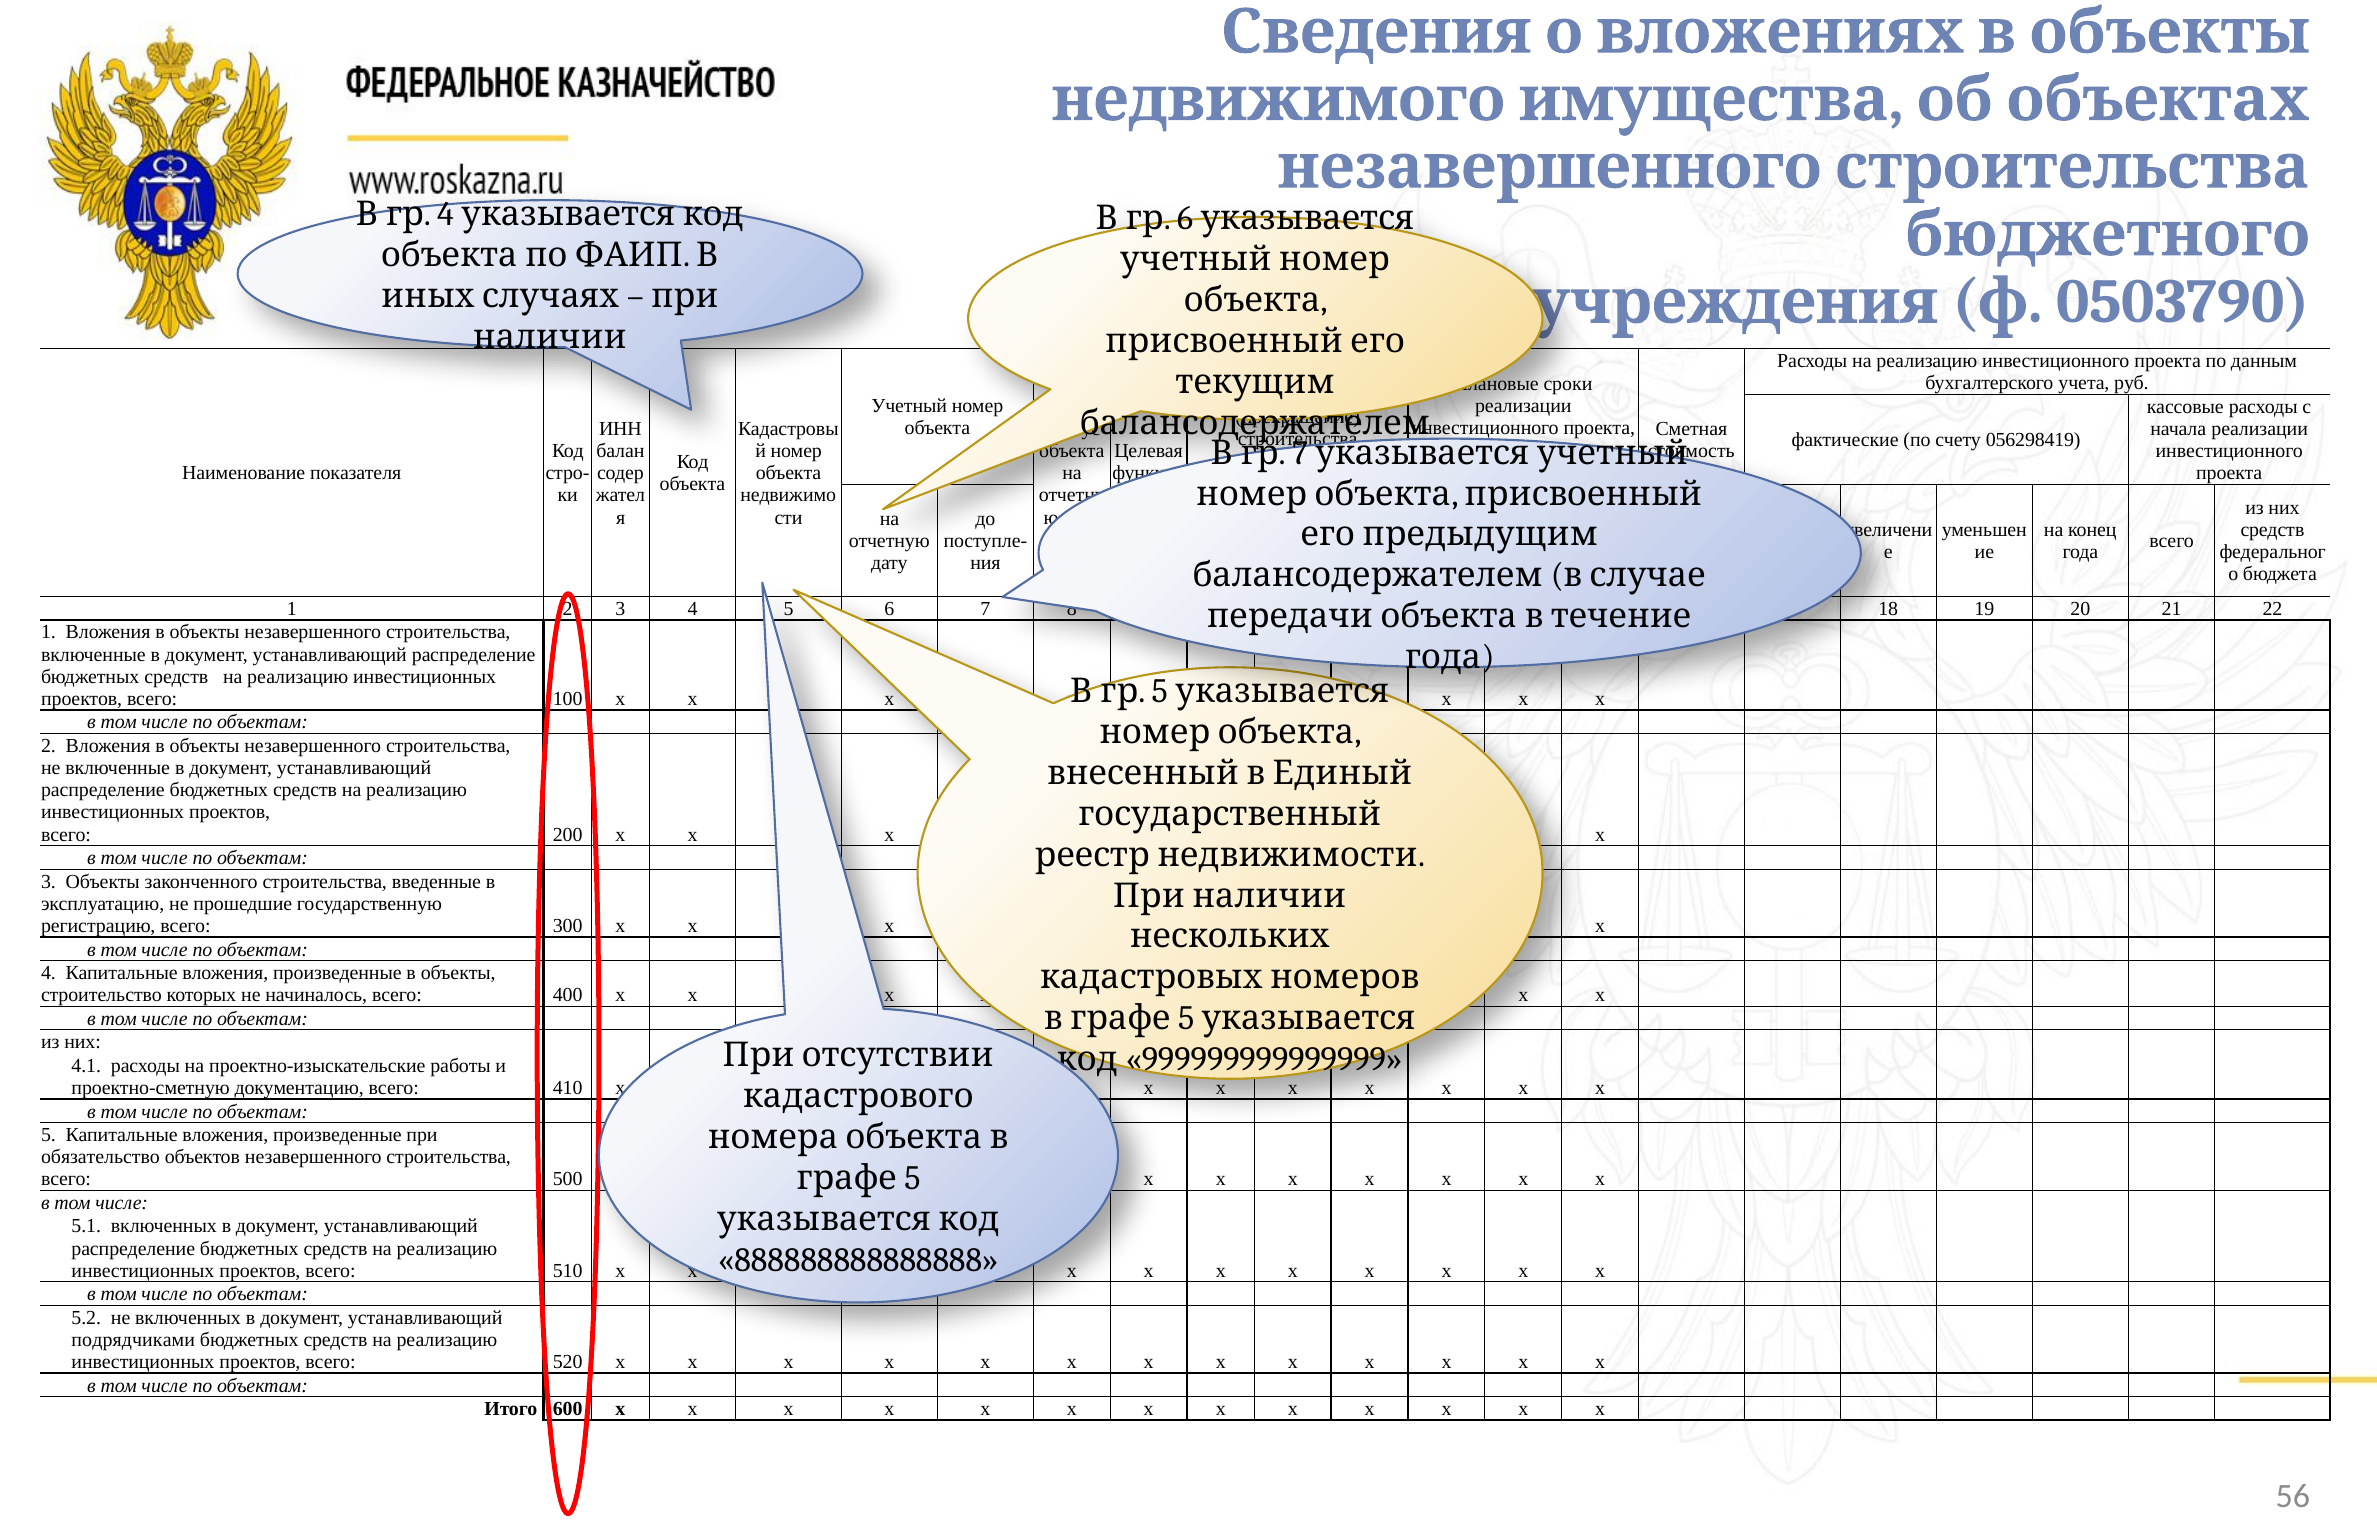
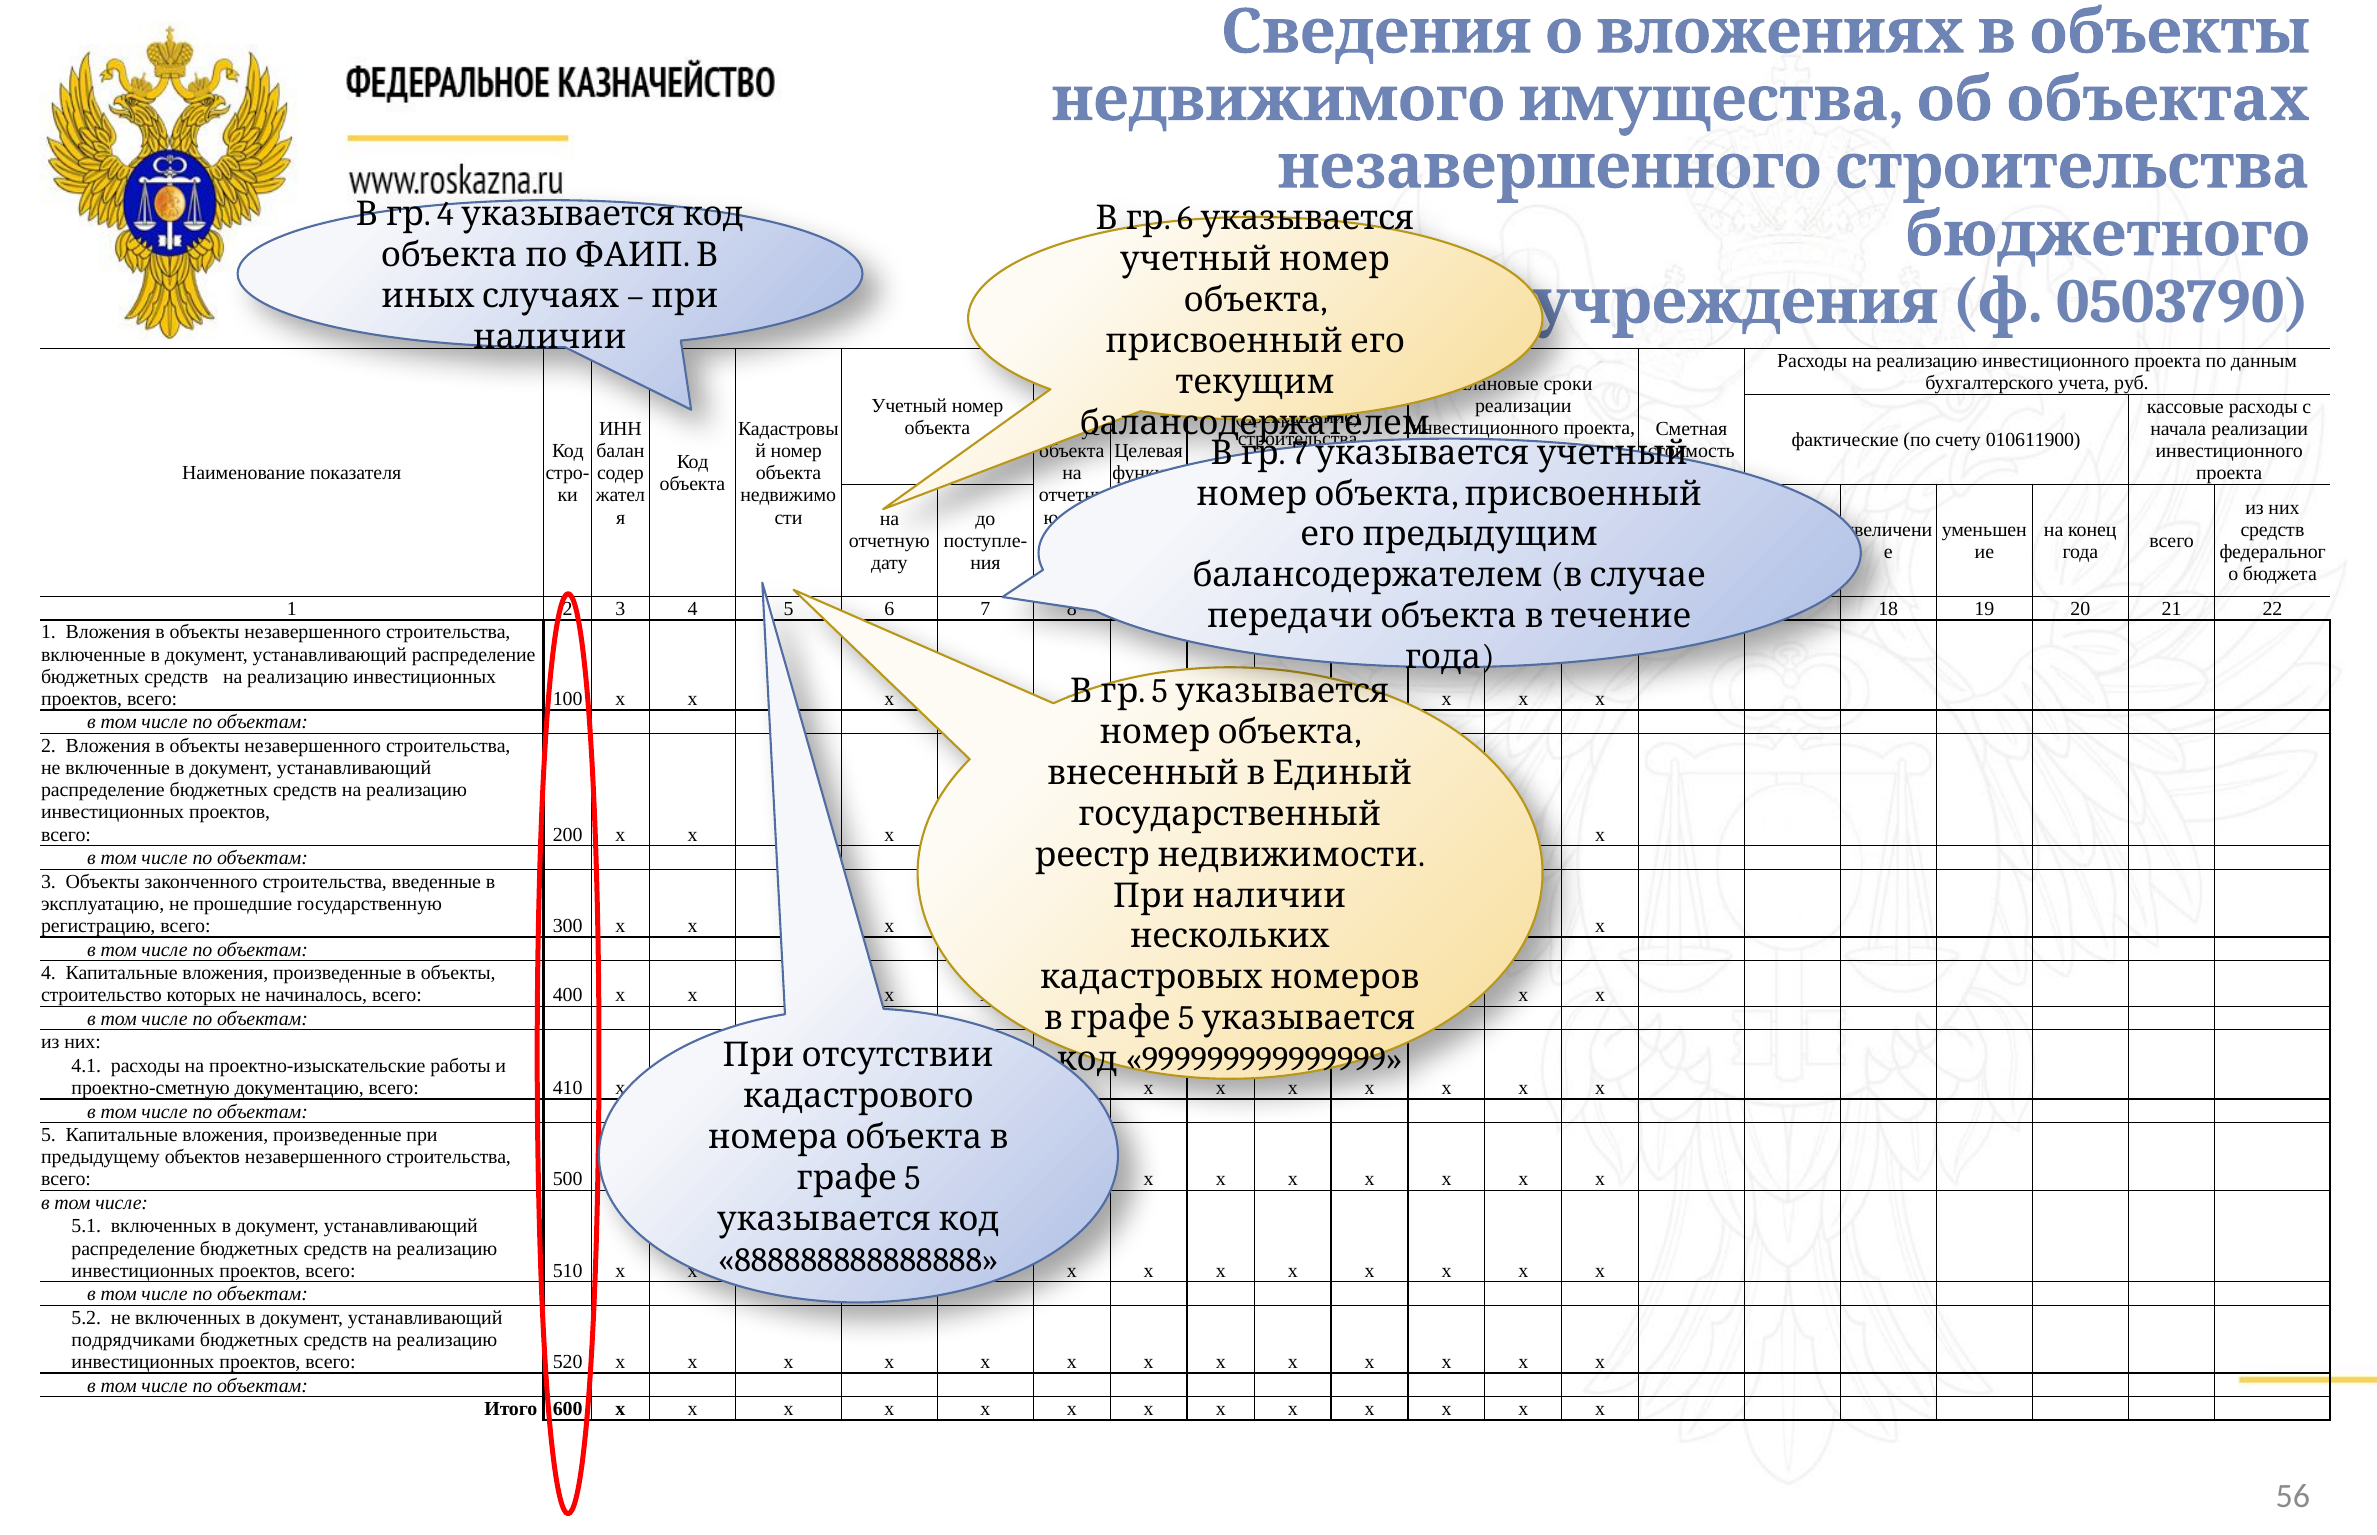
056298419: 056298419 -> 010611900
обязательство: обязательство -> предыдущему
